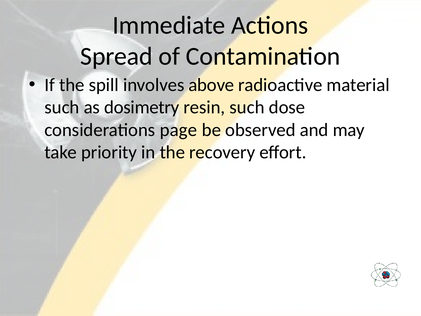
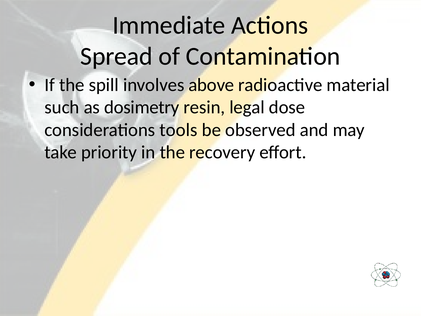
resin such: such -> legal
page: page -> tools
